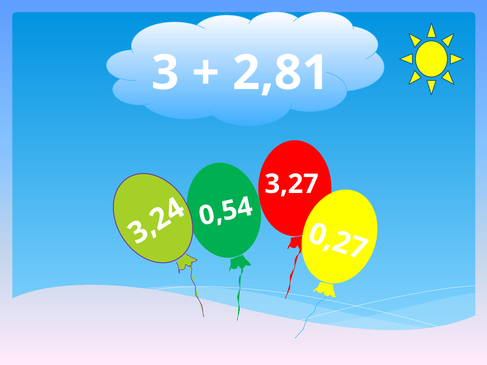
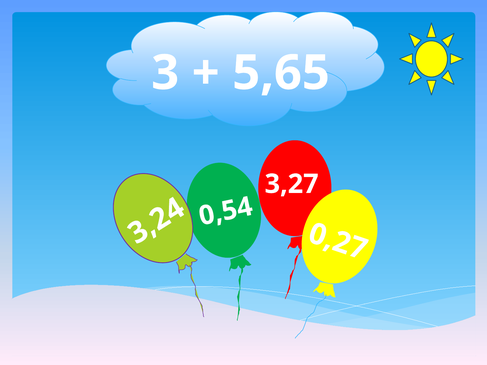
2,81: 2,81 -> 5,65
